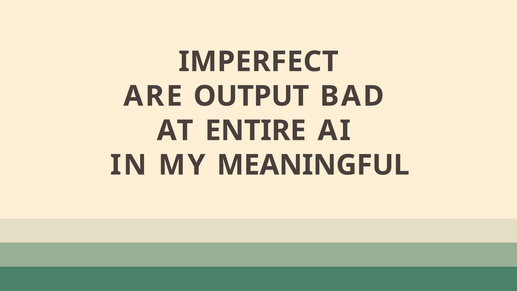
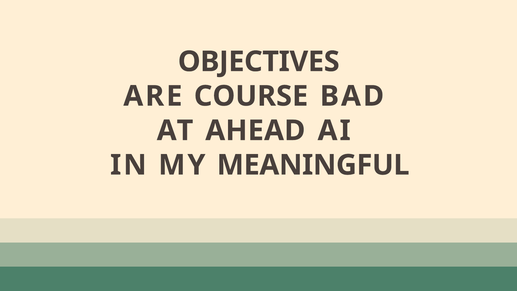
IMPERFECT: IMPERFECT -> OBJECTIVES
OUTPUT: OUTPUT -> COURSE
ENTIRE: ENTIRE -> AHEAD
